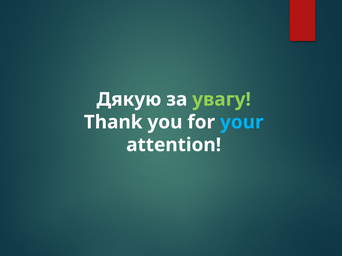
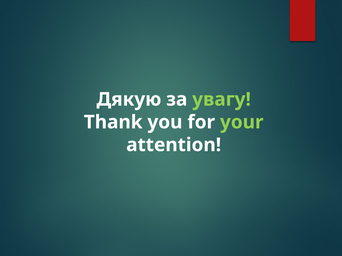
your colour: light blue -> light green
